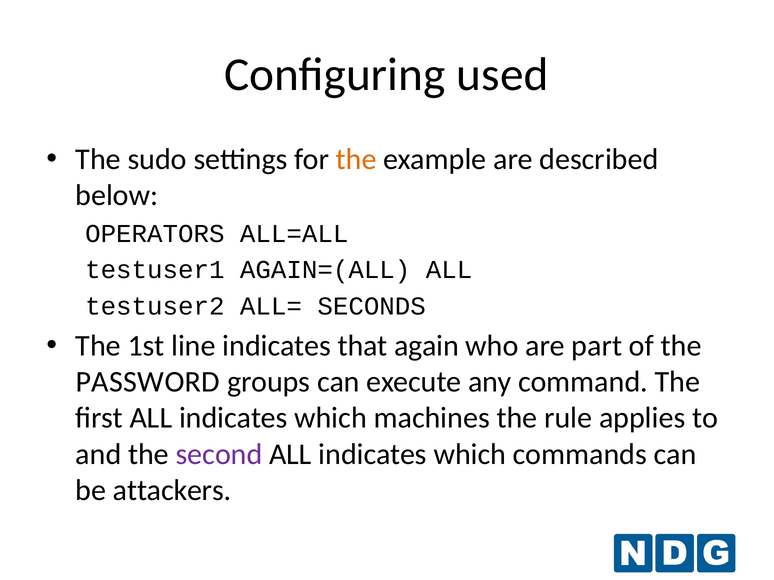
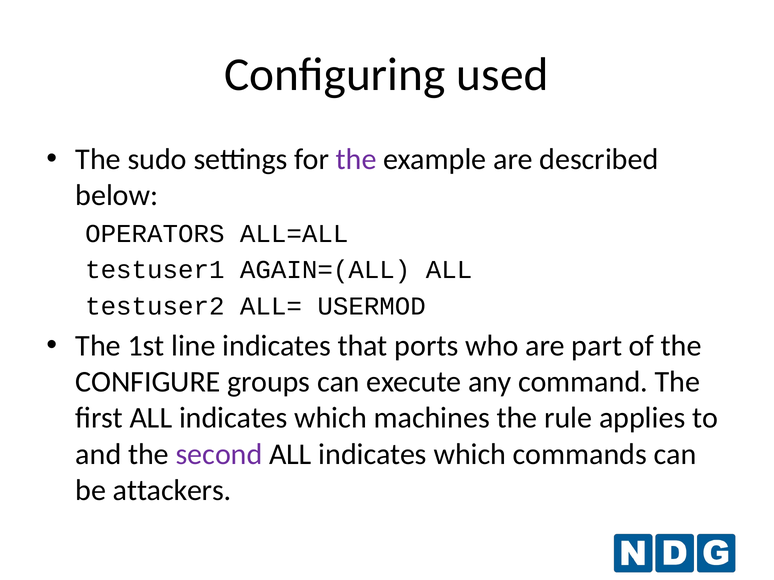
the at (356, 159) colour: orange -> purple
SECONDS: SECONDS -> USERMOD
again: again -> ports
PASSWORD: PASSWORD -> CONFIGURE
